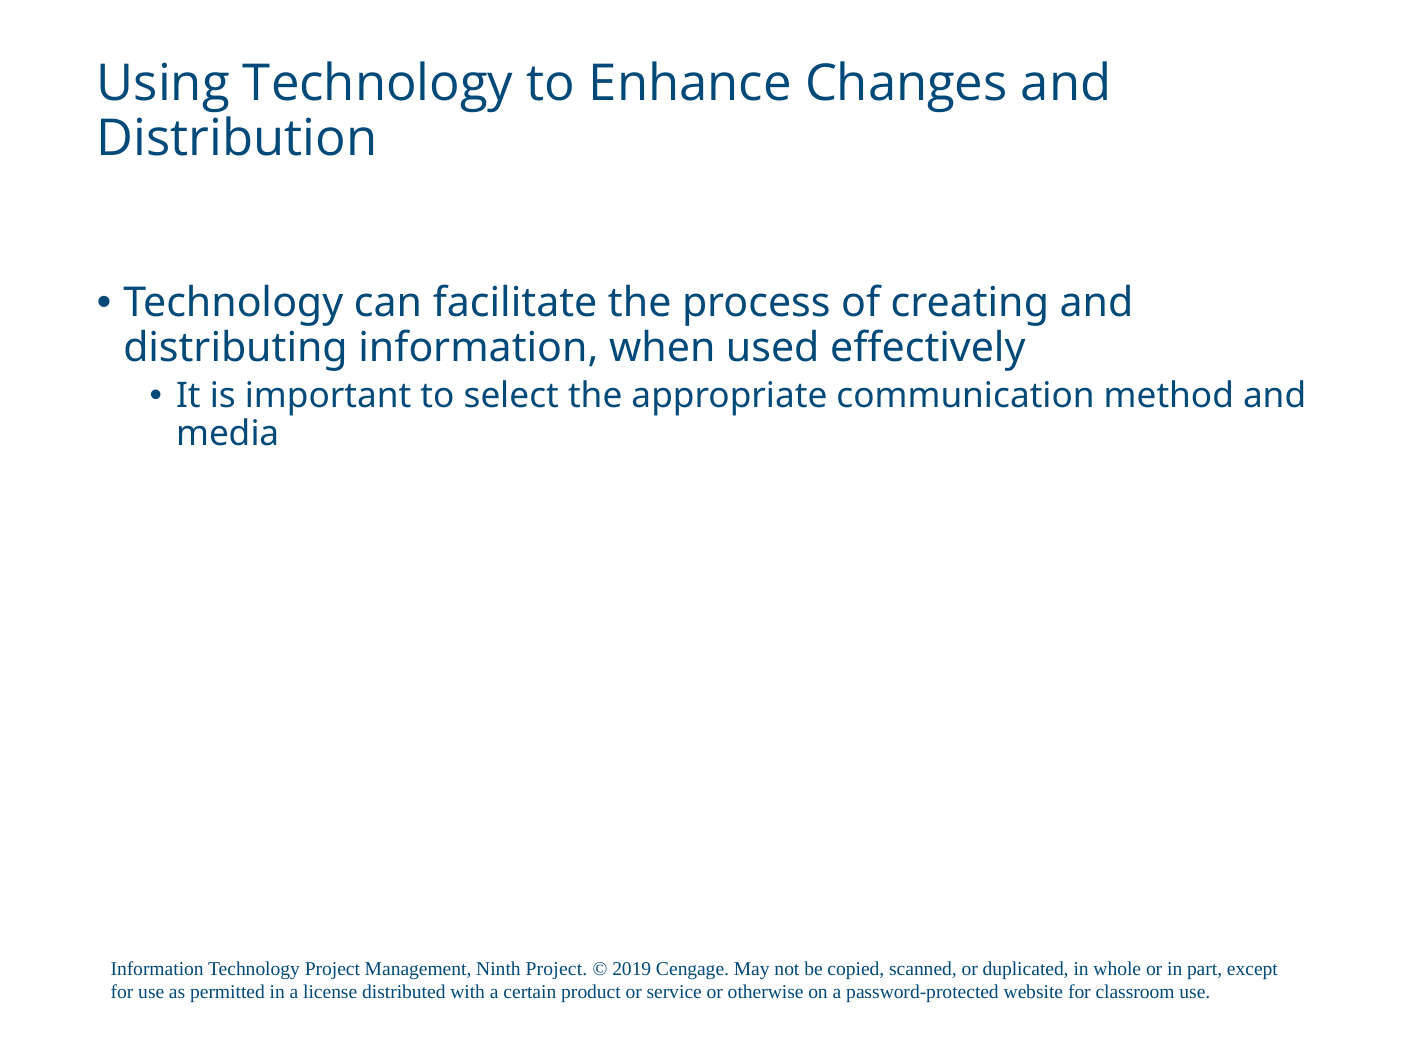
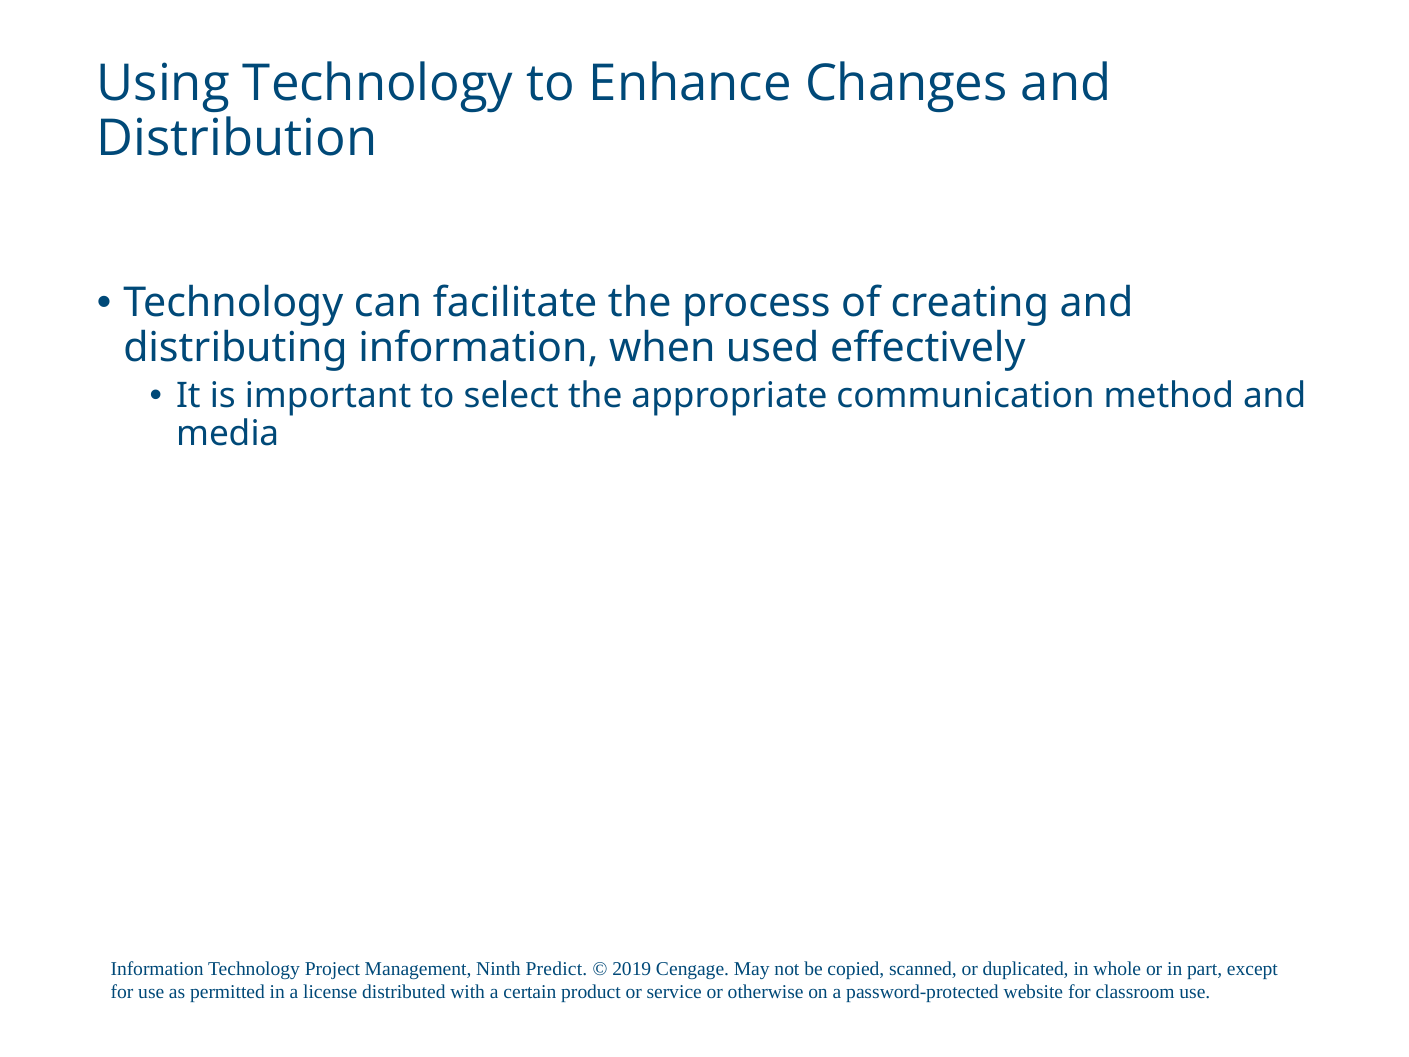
Ninth Project: Project -> Predict
